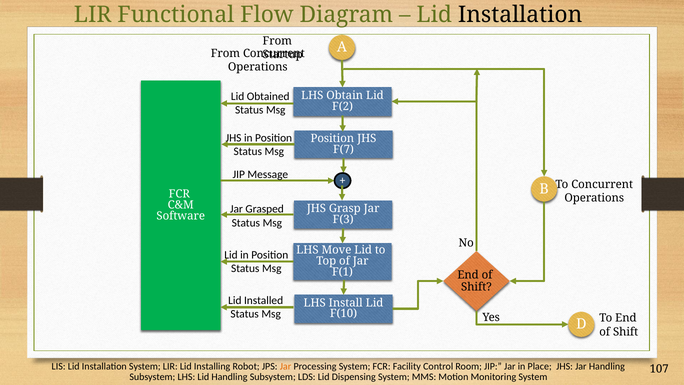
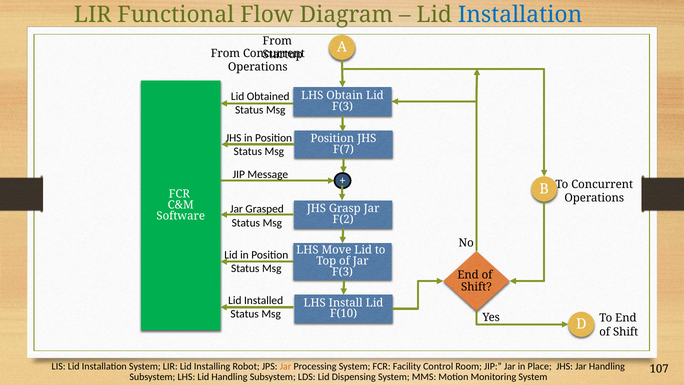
Installation at (520, 15) colour: black -> blue
F(2 at (343, 106): F(2 -> F(3
F(3: F(3 -> F(2
F(1 at (342, 272): F(1 -> F(3
